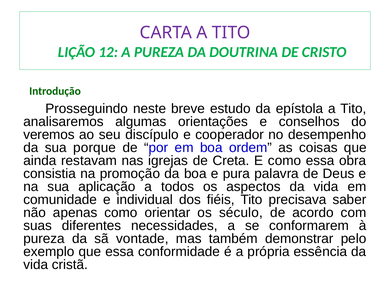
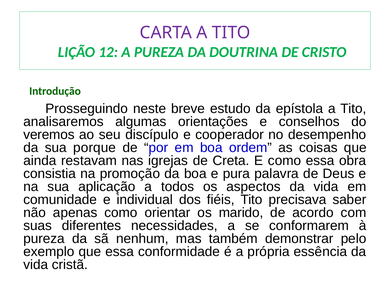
século: século -> marido
vontade: vontade -> nenhum
